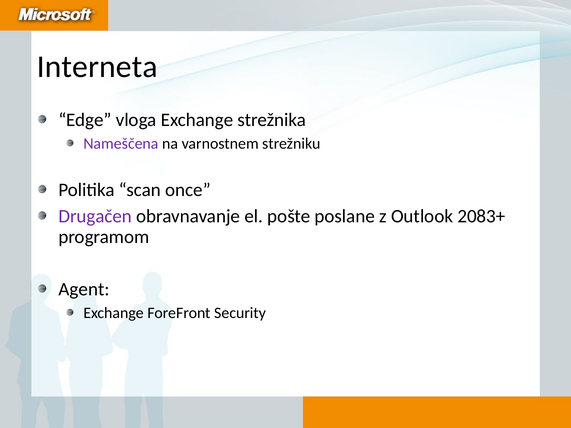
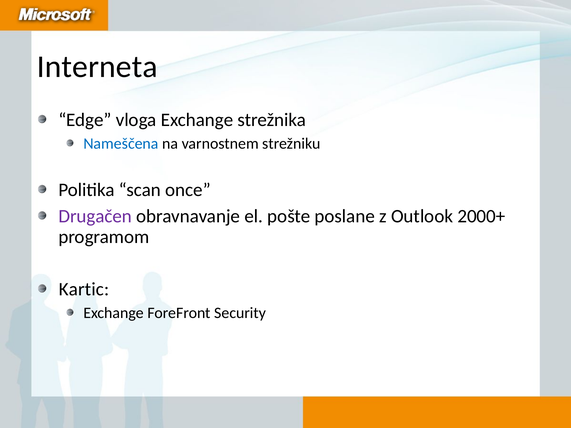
Nameščena colour: purple -> blue
2083+: 2083+ -> 2000+
Agent: Agent -> Kartic
